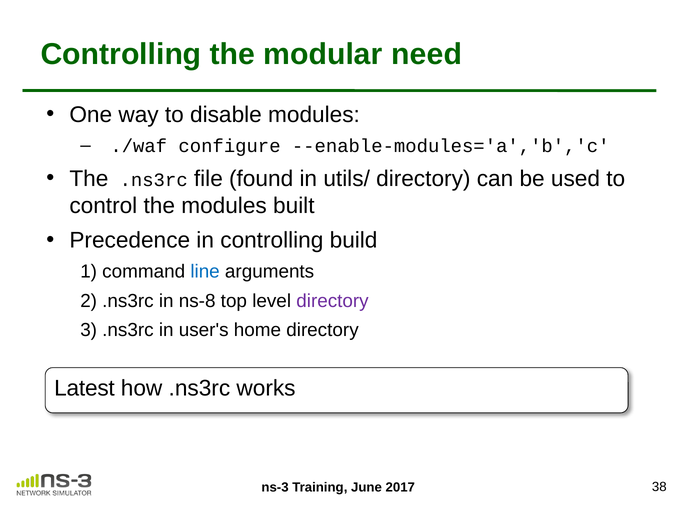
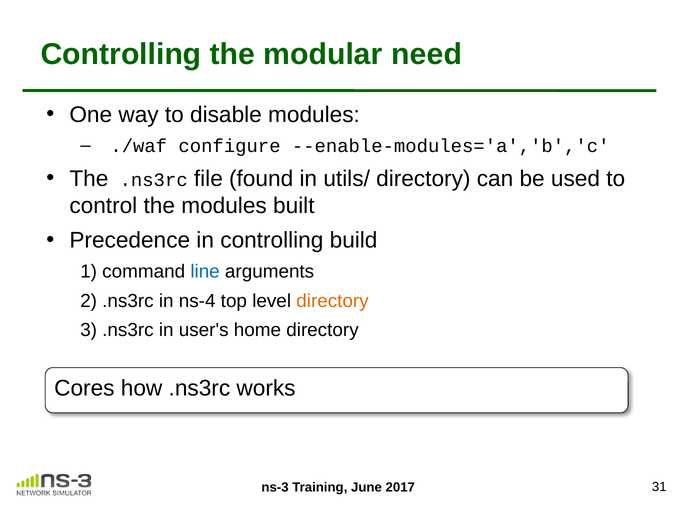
ns-8: ns-8 -> ns-4
directory at (333, 301) colour: purple -> orange
Latest: Latest -> Cores
38: 38 -> 31
